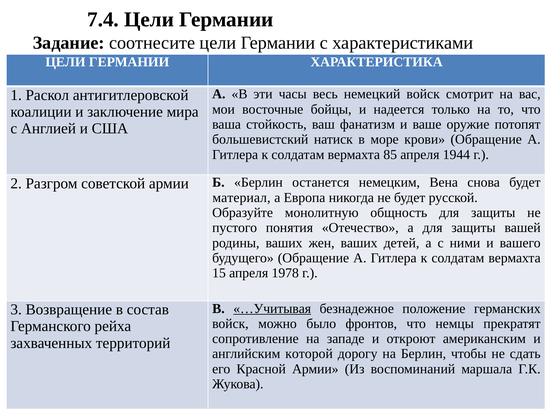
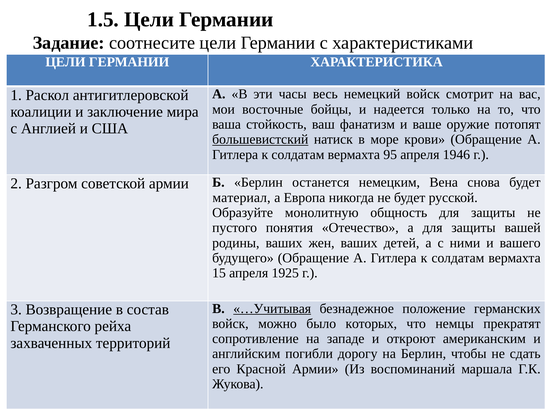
7.4: 7.4 -> 1.5
большевистский underline: none -> present
85: 85 -> 95
1944: 1944 -> 1946
1978: 1978 -> 1925
фронтов: фронтов -> которых
которой: которой -> погибли
